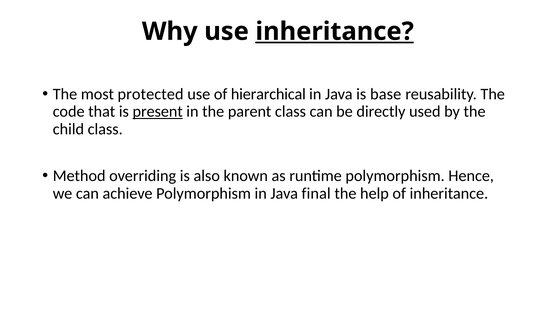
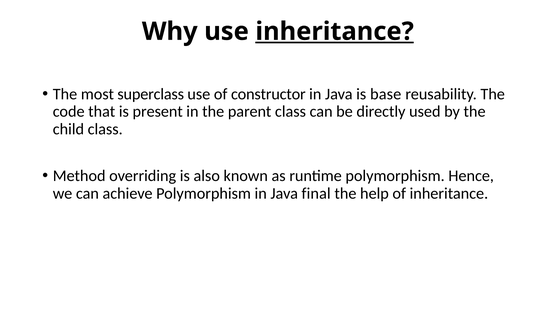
protected: protected -> superclass
hierarchical: hierarchical -> constructor
present underline: present -> none
